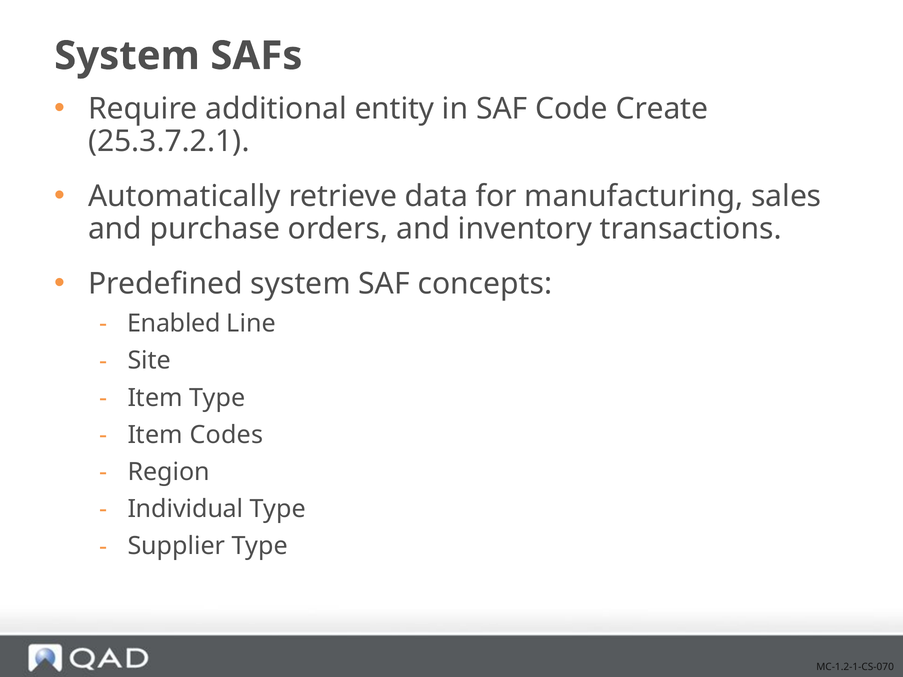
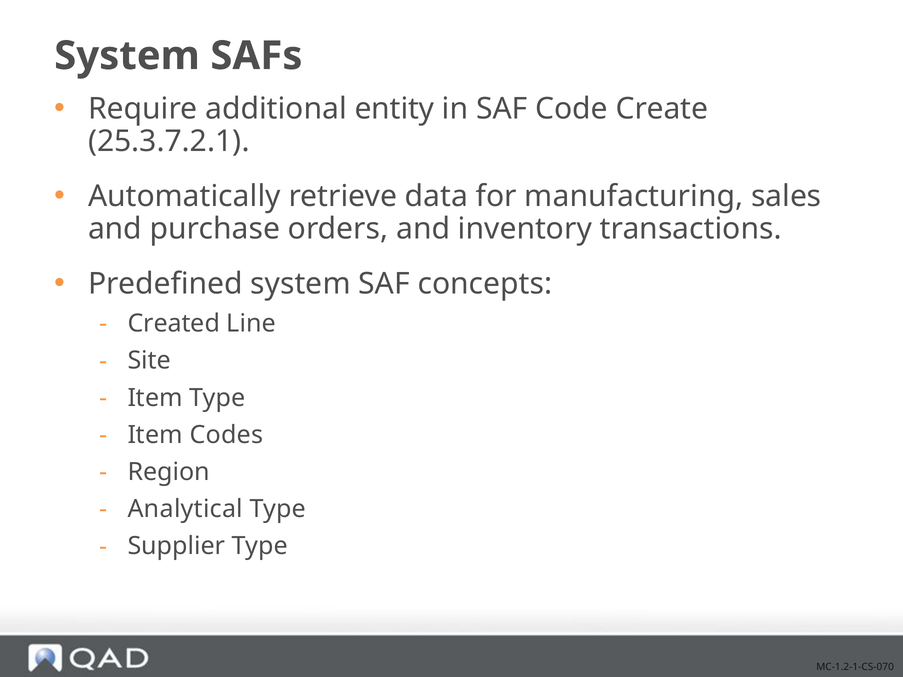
Enabled: Enabled -> Created
Individual: Individual -> Analytical
